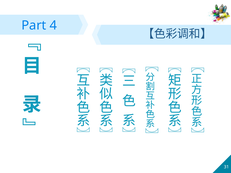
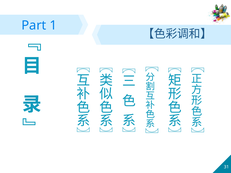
4: 4 -> 1
